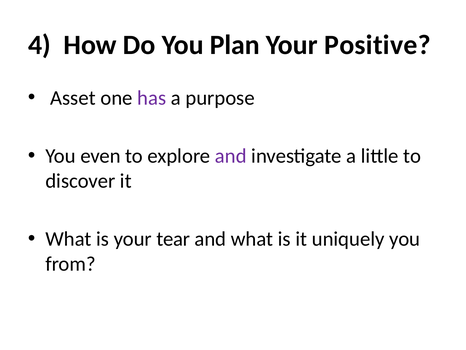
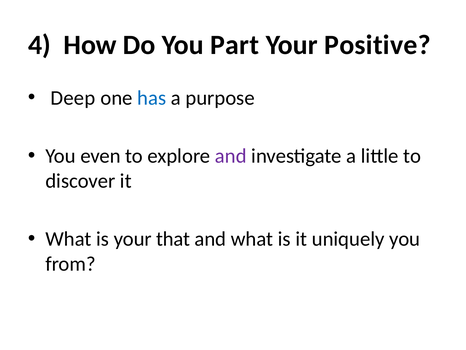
Plan: Plan -> Part
Asset: Asset -> Deep
has colour: purple -> blue
tear: tear -> that
